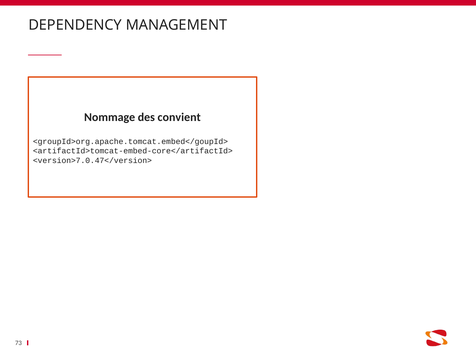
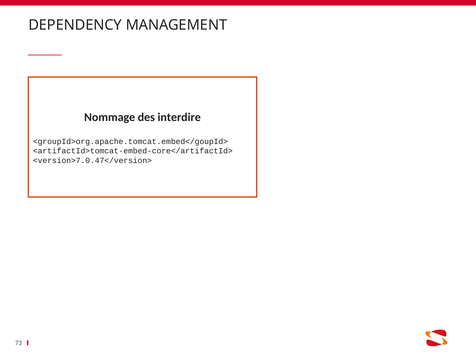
convient: convient -> interdire
